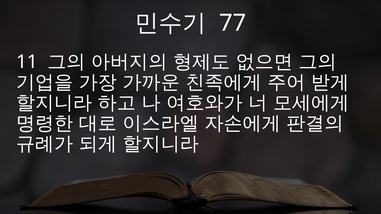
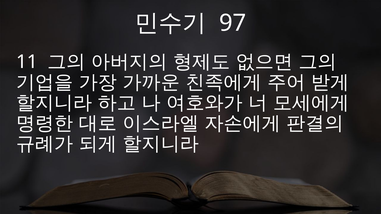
77: 77 -> 97
